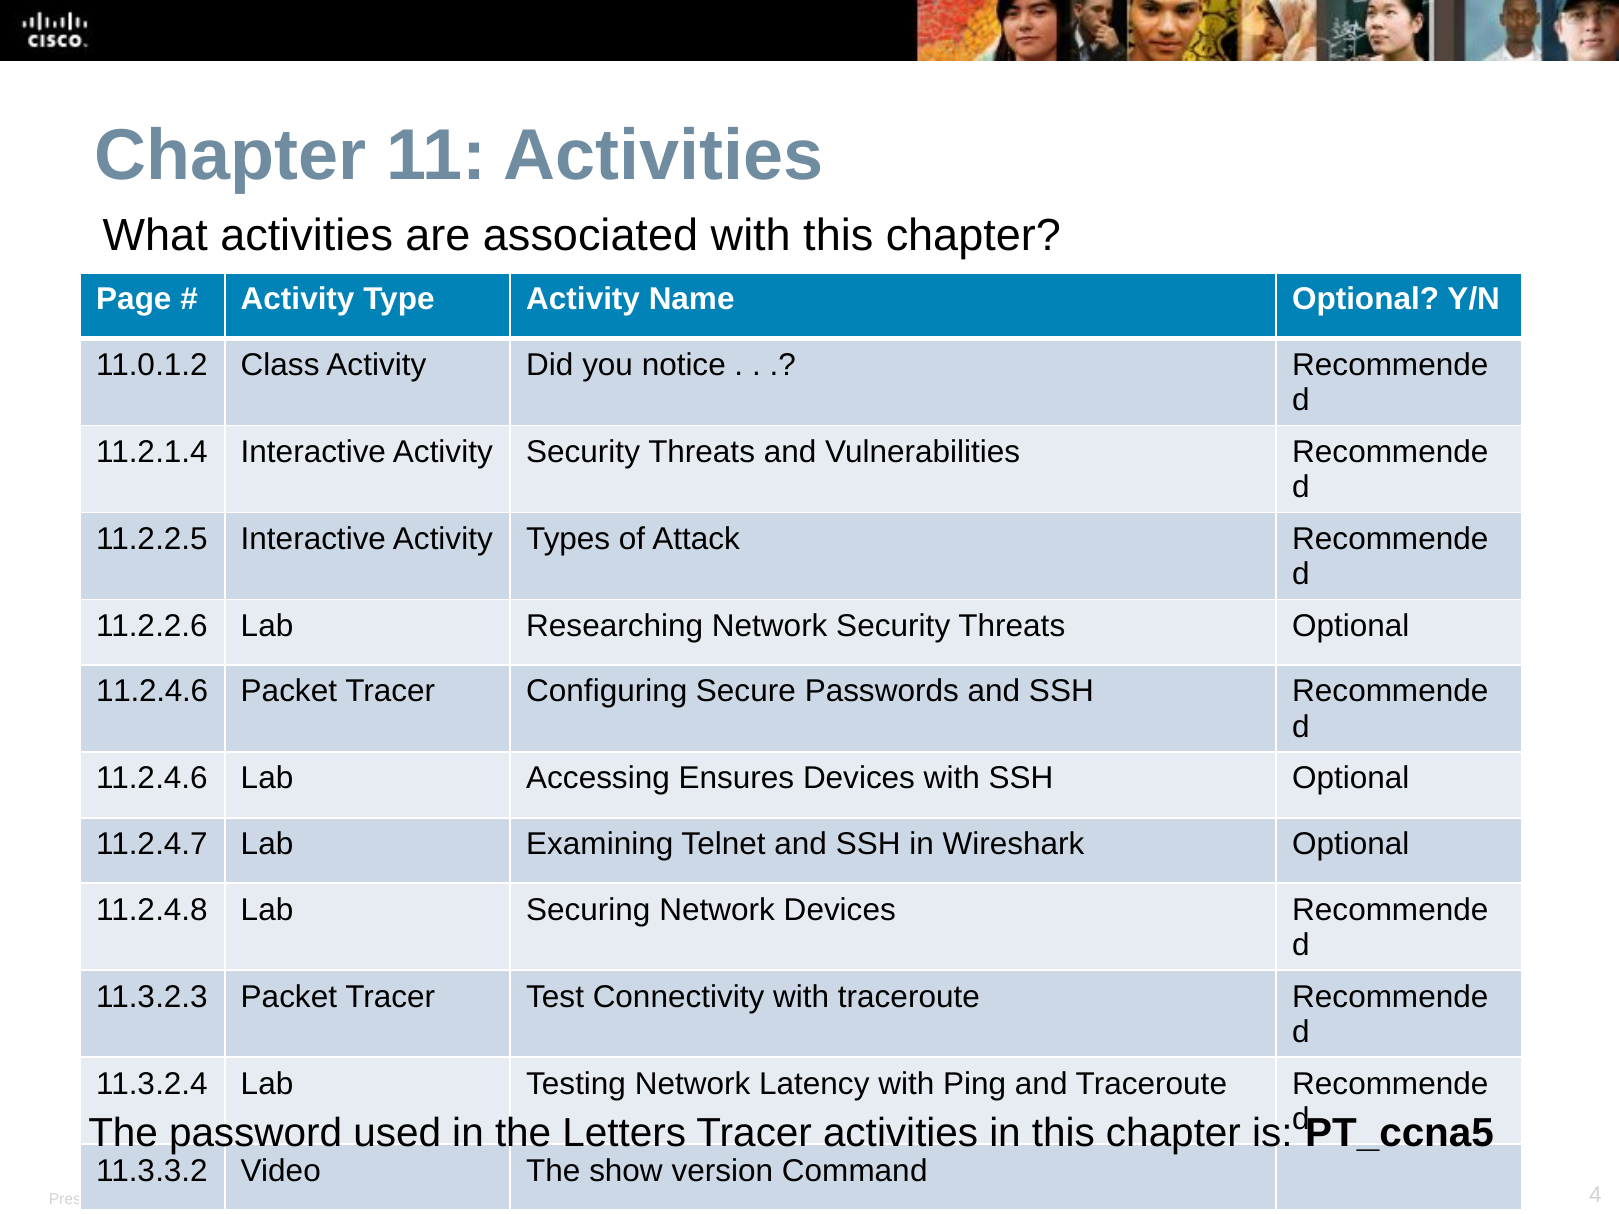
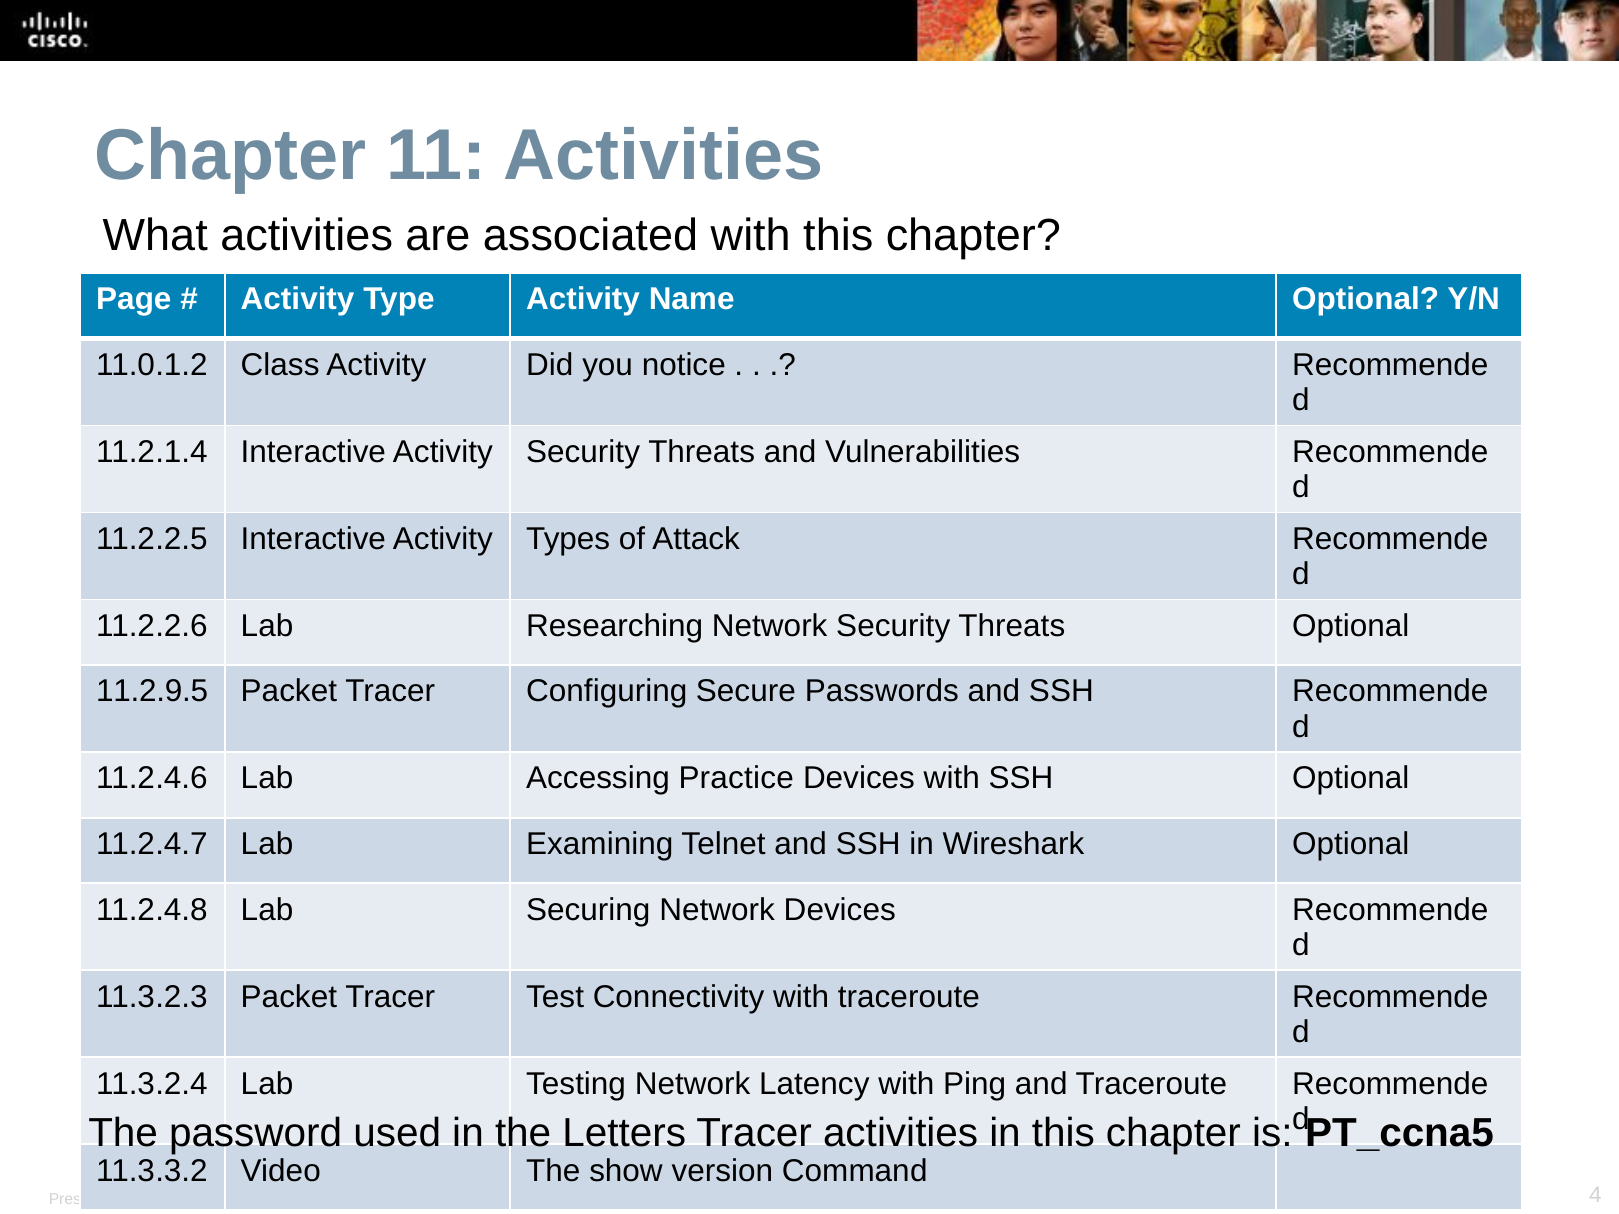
11.2.4.6 at (152, 692): 11.2.4.6 -> 11.2.9.5
Ensures: Ensures -> Practice
